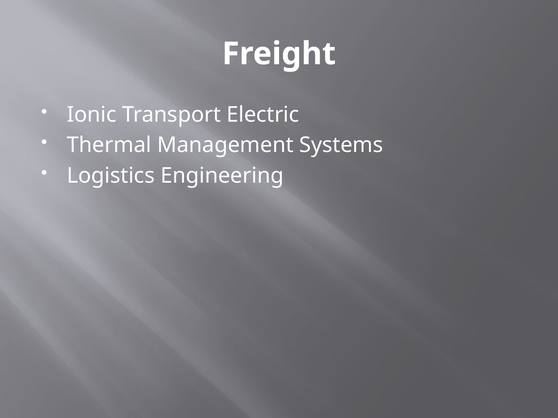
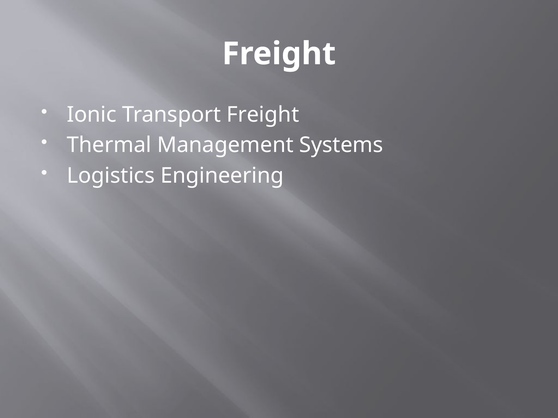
Transport Electric: Electric -> Freight
